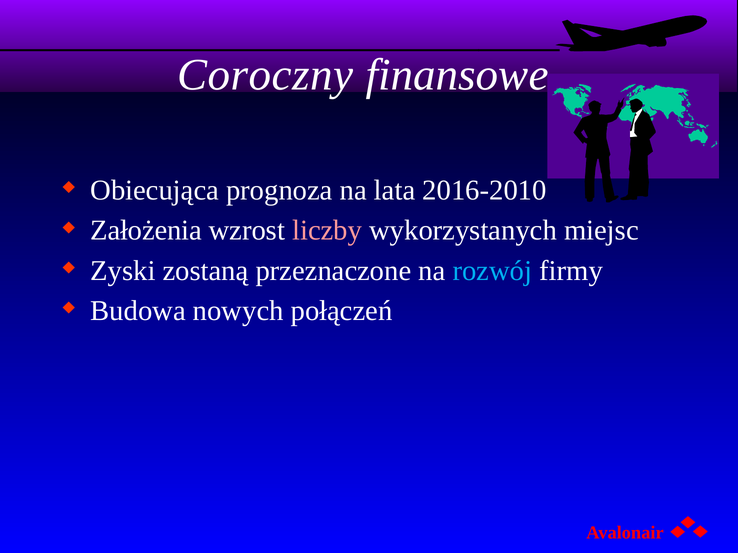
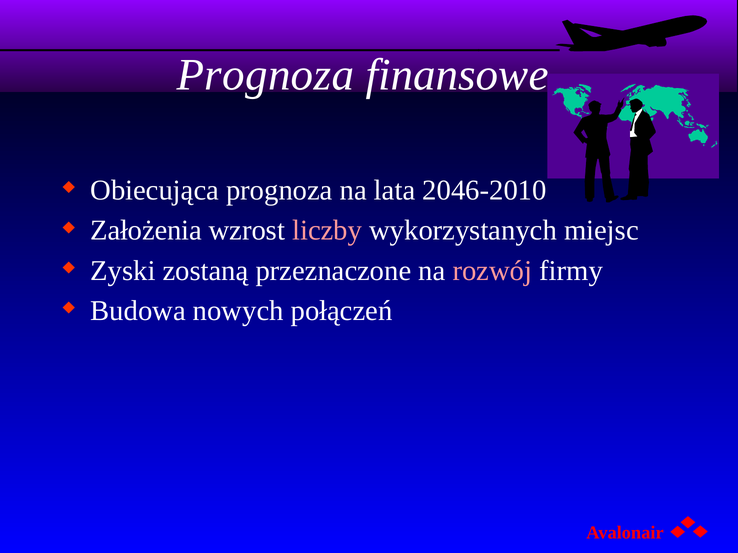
Coroczny at (265, 75): Coroczny -> Prognoza
2016-2010: 2016-2010 -> 2046-2010
rozwój colour: light blue -> pink
